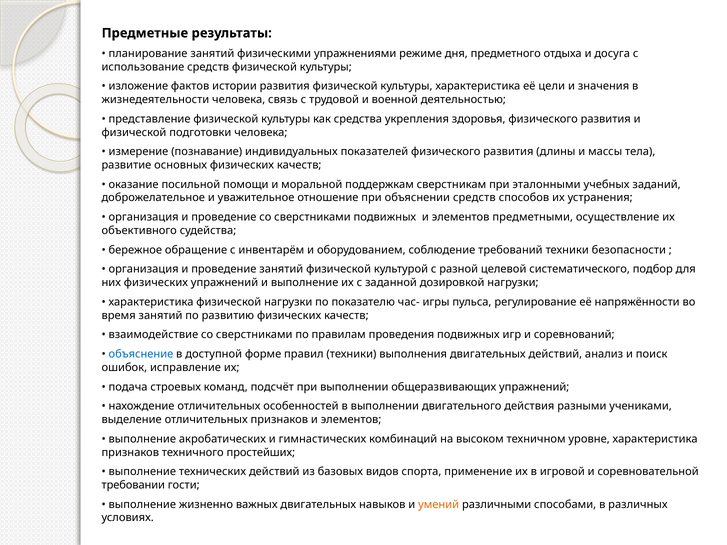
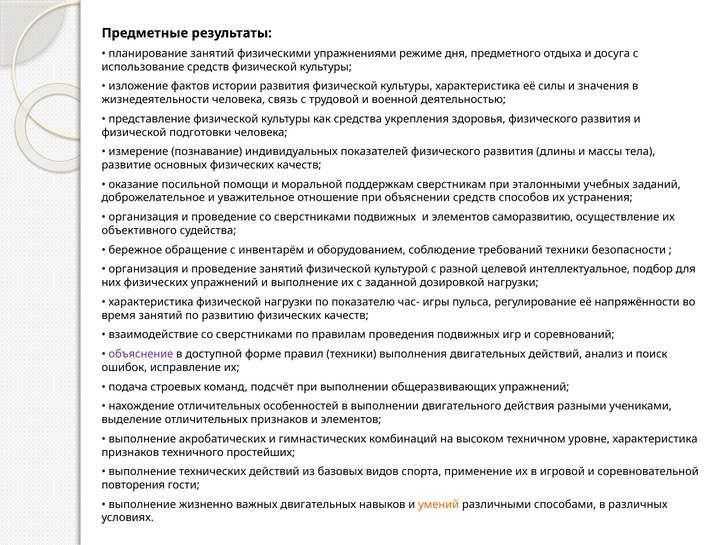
цели: цели -> силы
предметными: предметными -> саморазвитию
систематического: систематического -> интеллектуальное
объяснение colour: blue -> purple
требовании: требовании -> повторения
